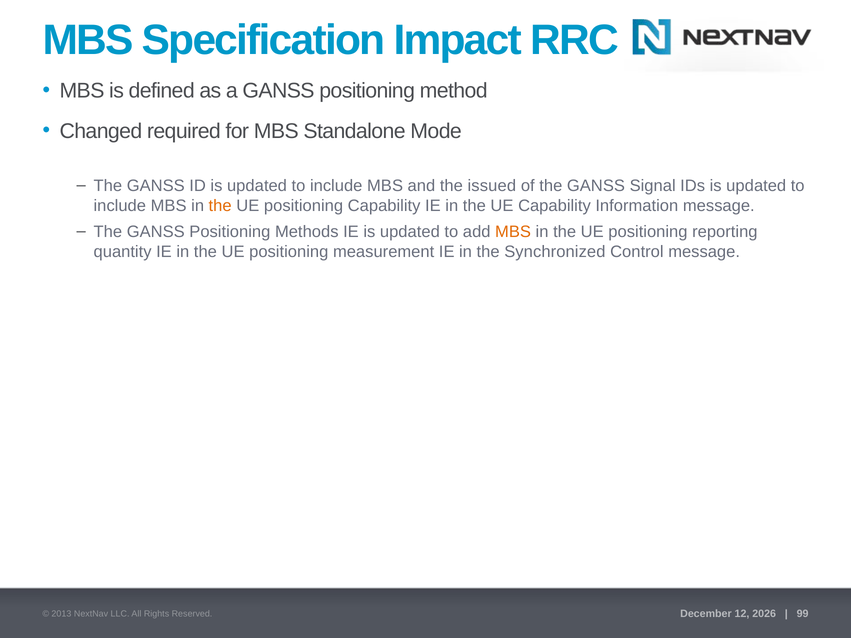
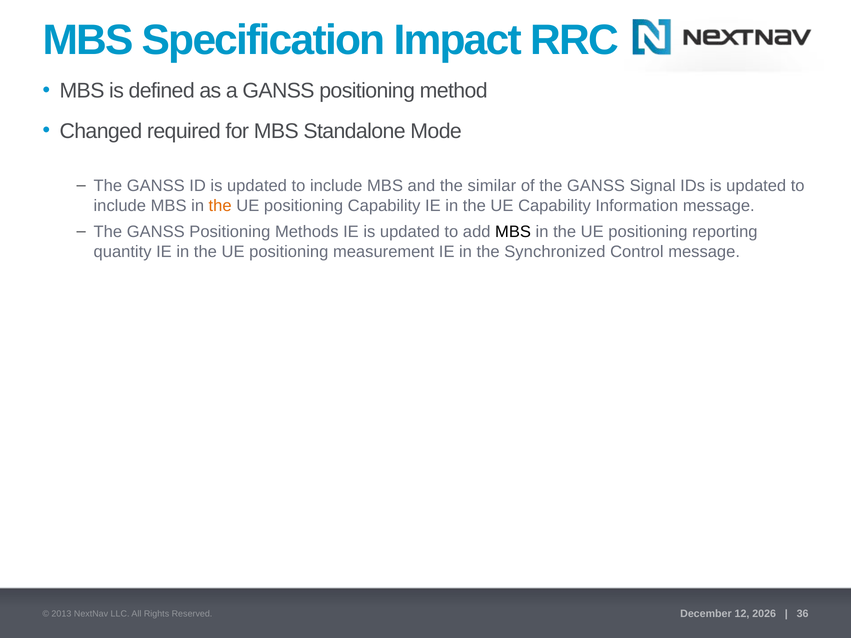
issued: issued -> similar
MBS at (513, 232) colour: orange -> black
99: 99 -> 36
